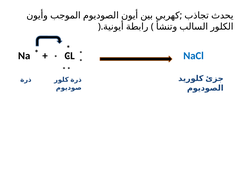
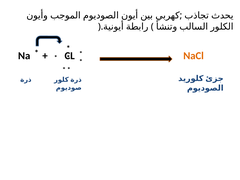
NaCl colour: blue -> orange
